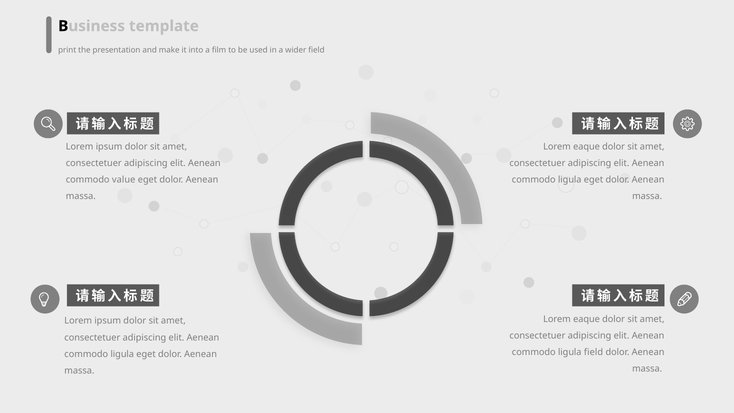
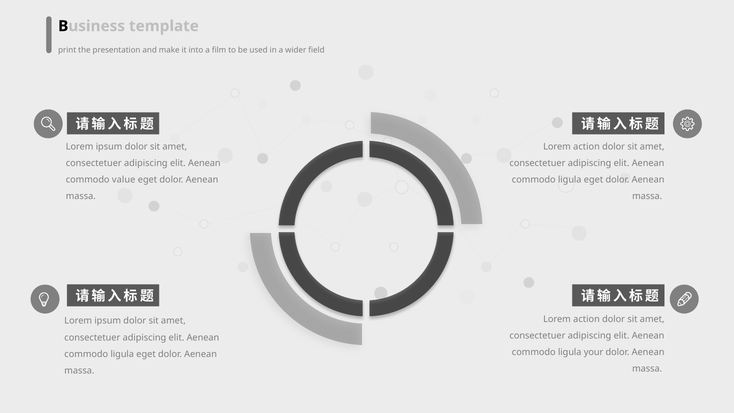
eaque at (587, 146): eaque -> action
eaque at (587, 319): eaque -> action
ligula field: field -> your
